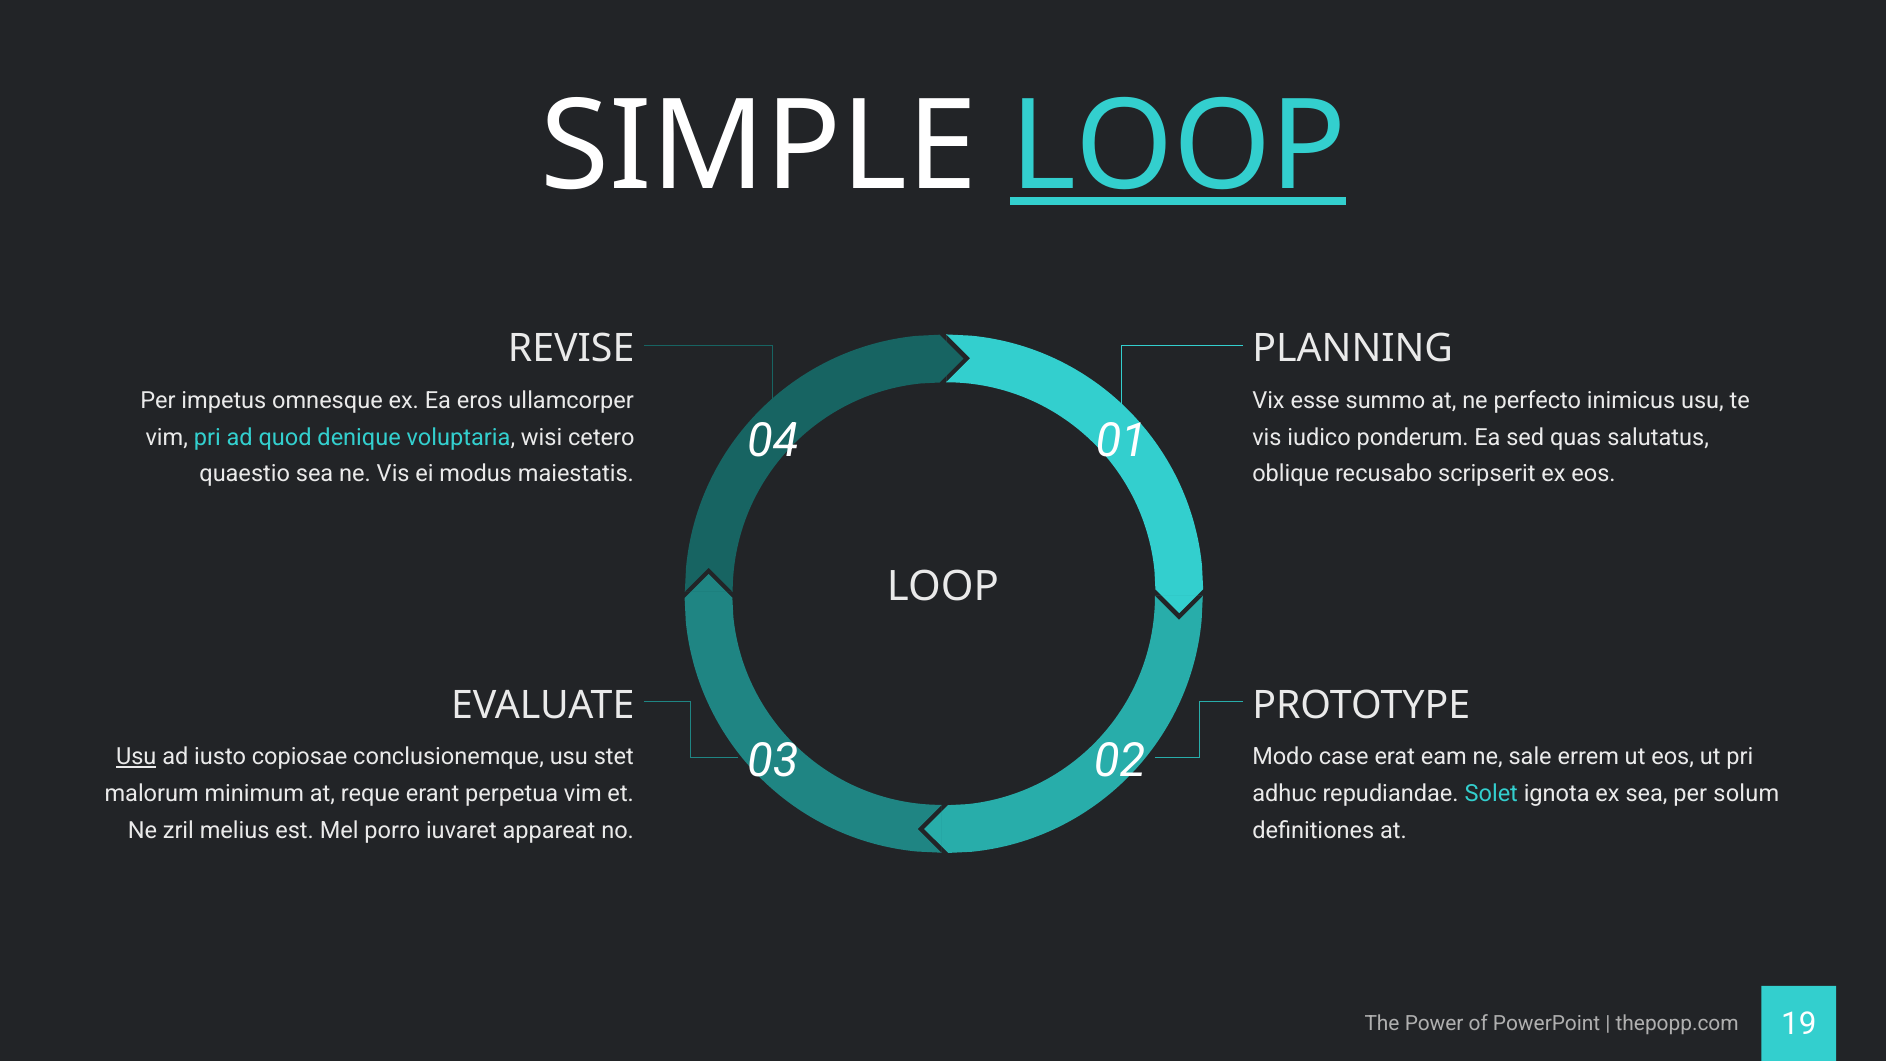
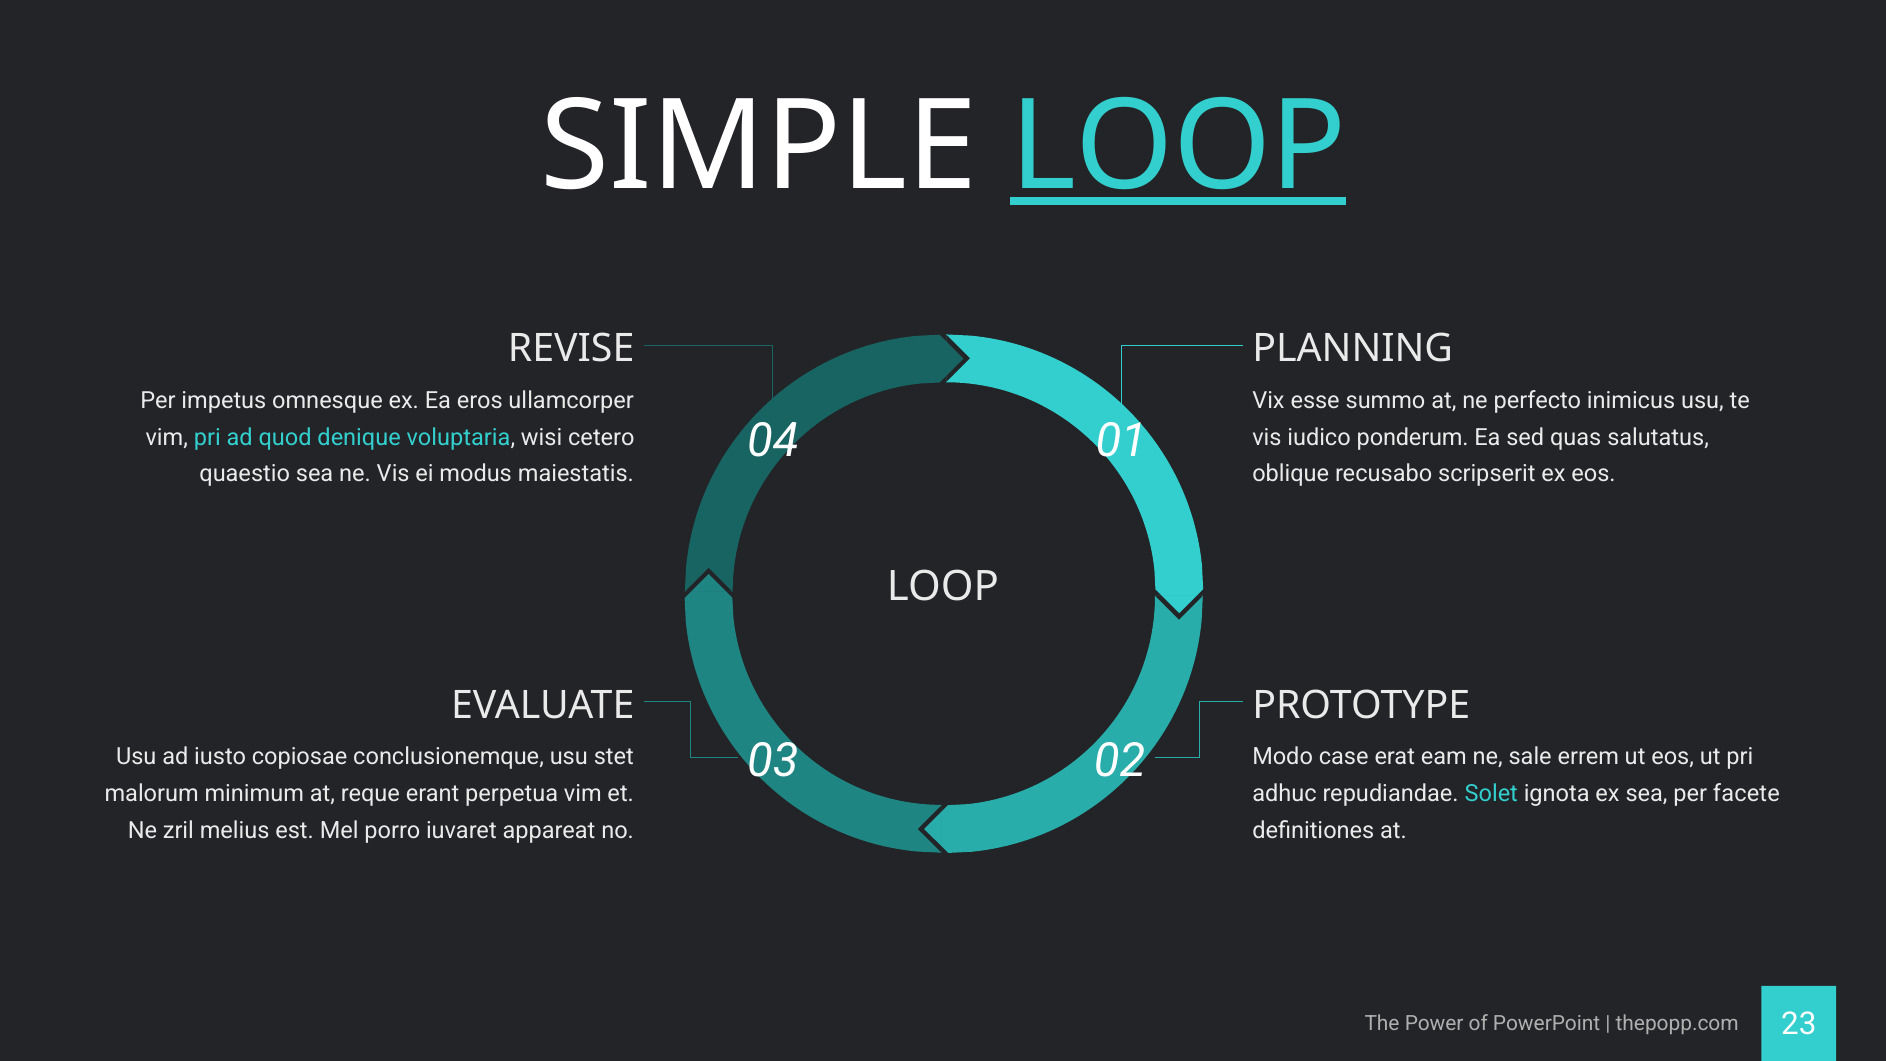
Usu at (136, 757) underline: present -> none
solum: solum -> facete
19: 19 -> 23
